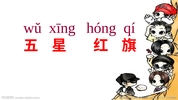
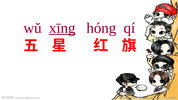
xīng underline: none -> present
